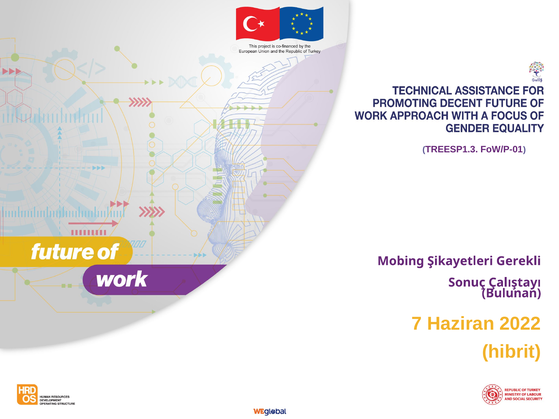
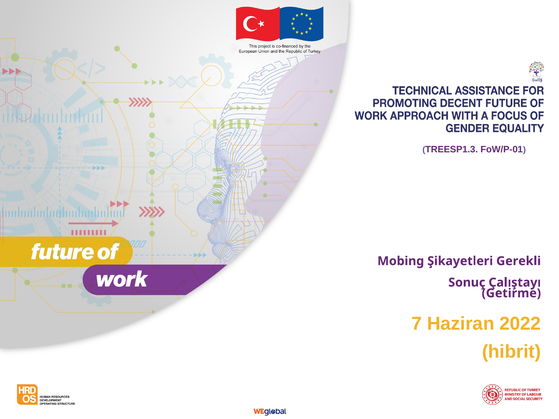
Bulunan: Bulunan -> Getirme
